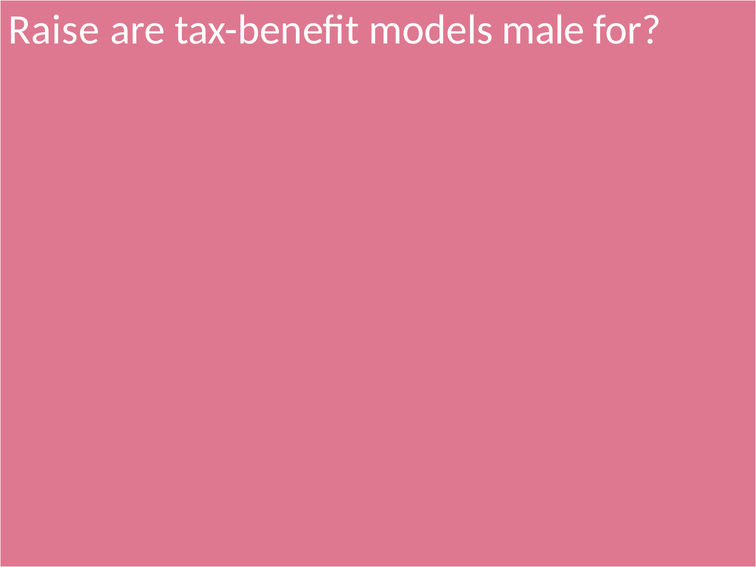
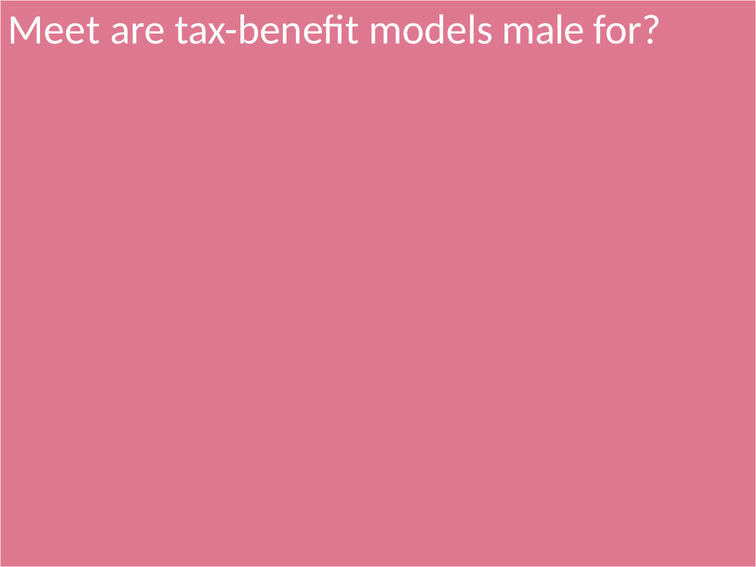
Raise: Raise -> Meet
